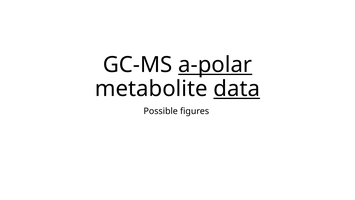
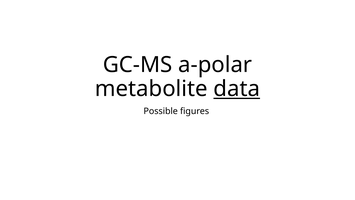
a-polar underline: present -> none
